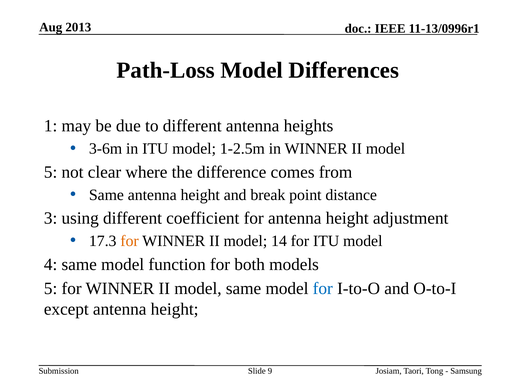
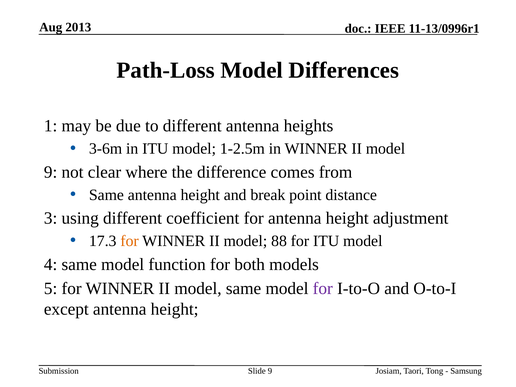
5 at (51, 172): 5 -> 9
14: 14 -> 88
for at (323, 288) colour: blue -> purple
